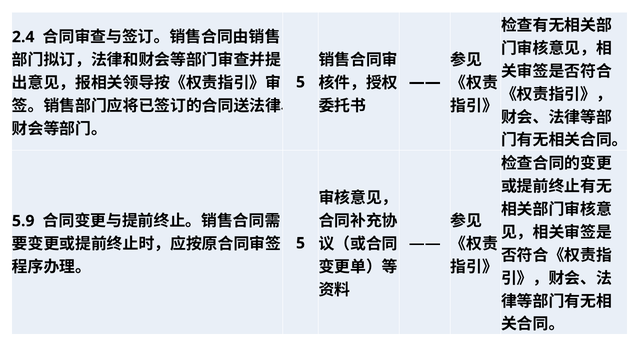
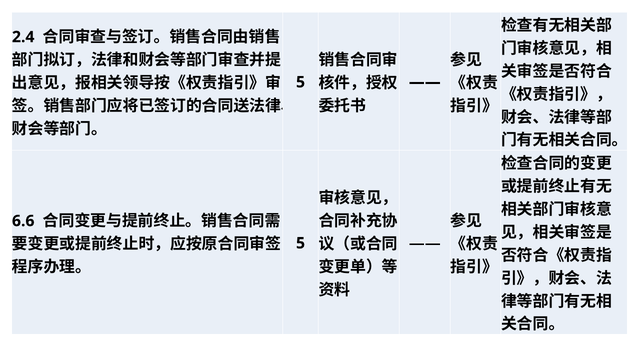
5.9: 5.9 -> 6.6
